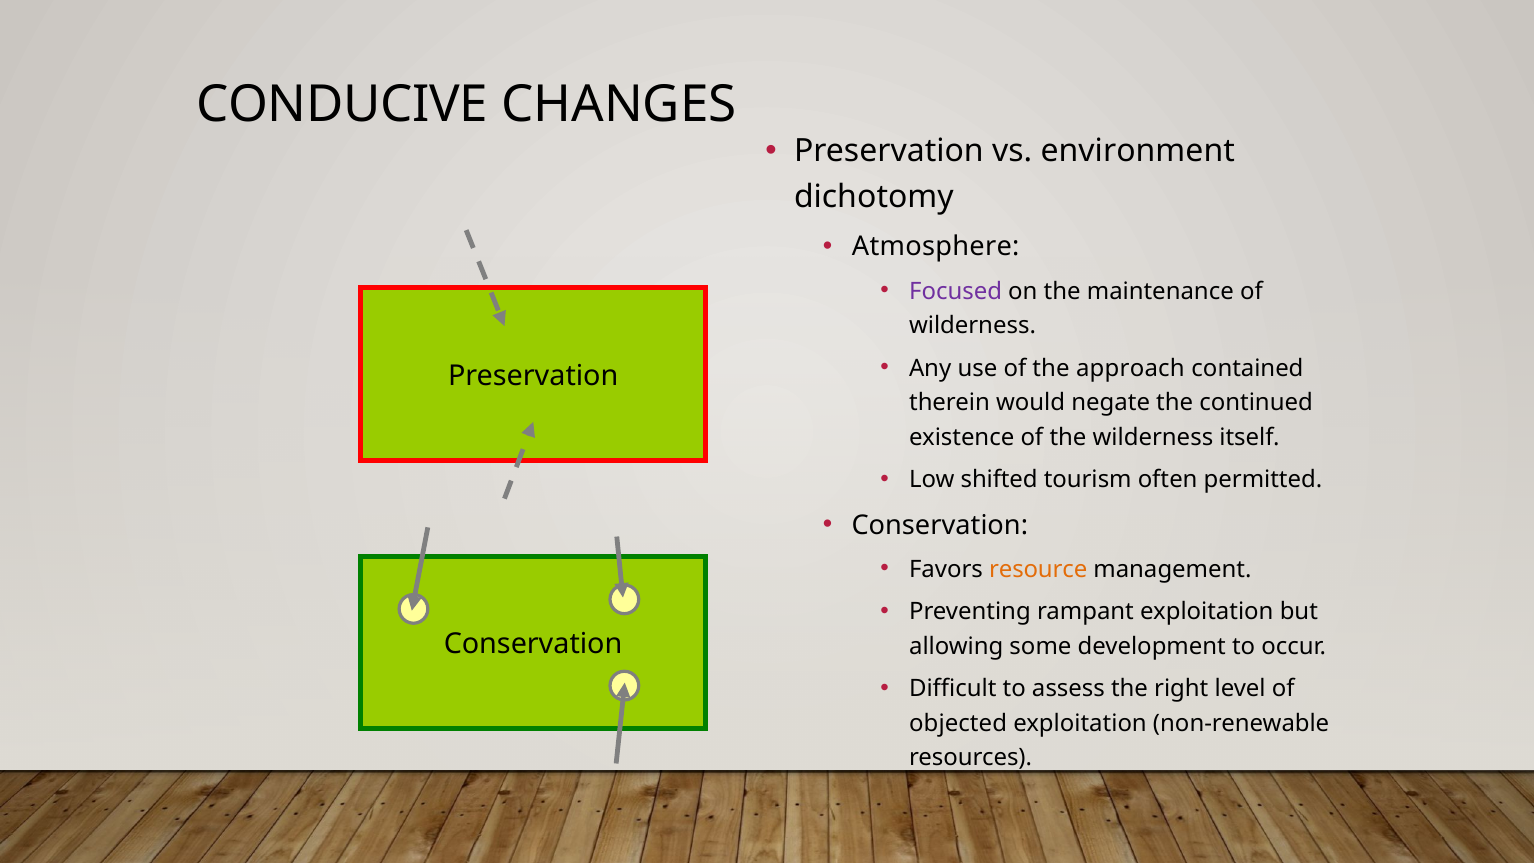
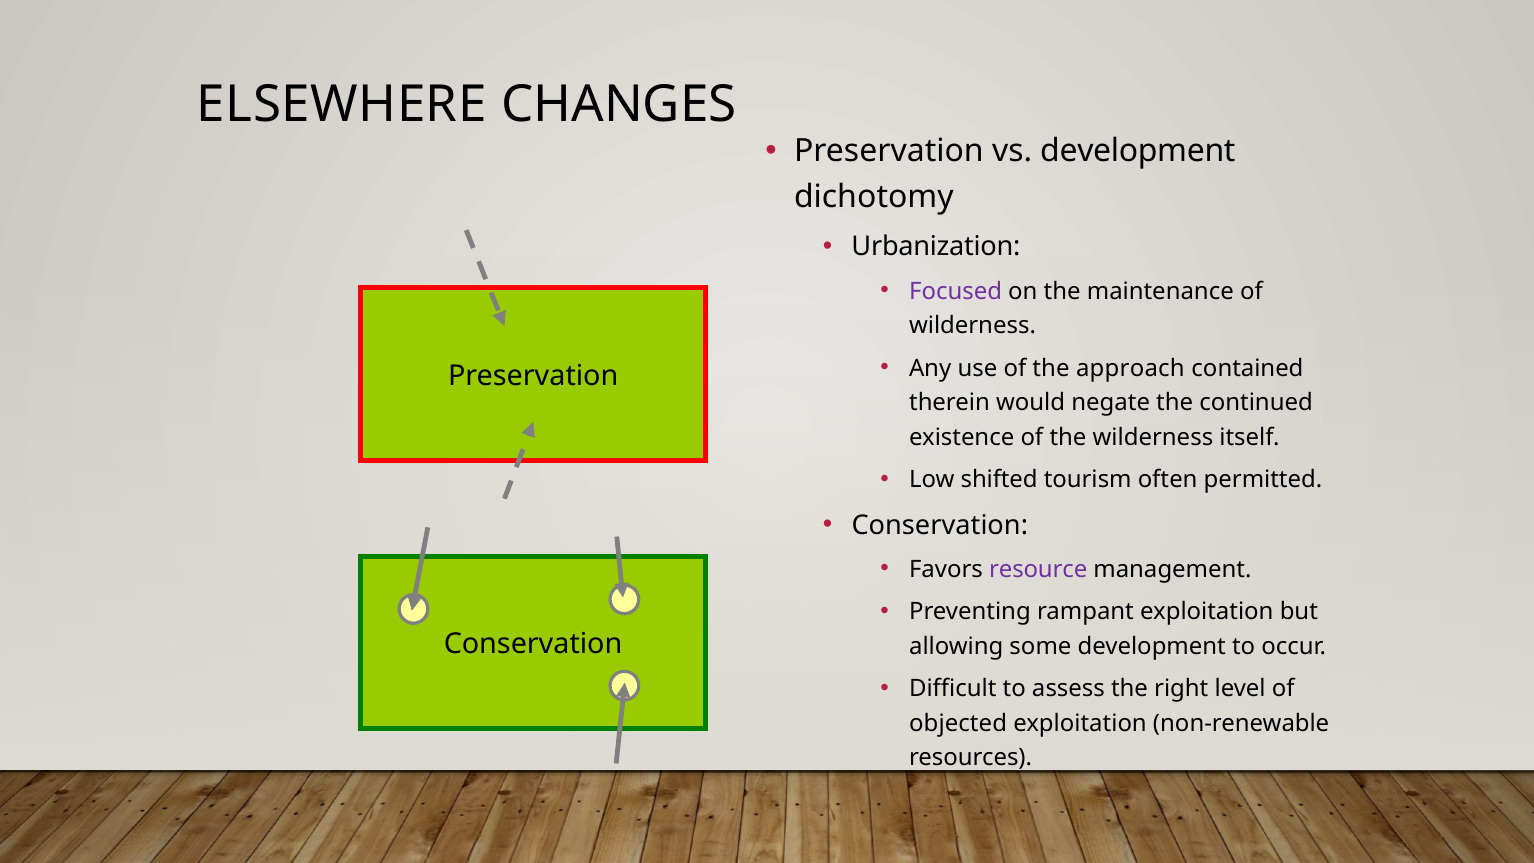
CONDUCIVE: CONDUCIVE -> ELSEWHERE
vs environment: environment -> development
Atmosphere: Atmosphere -> Urbanization
resource colour: orange -> purple
